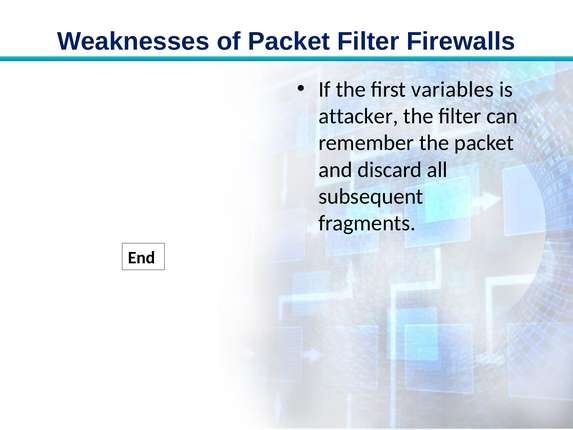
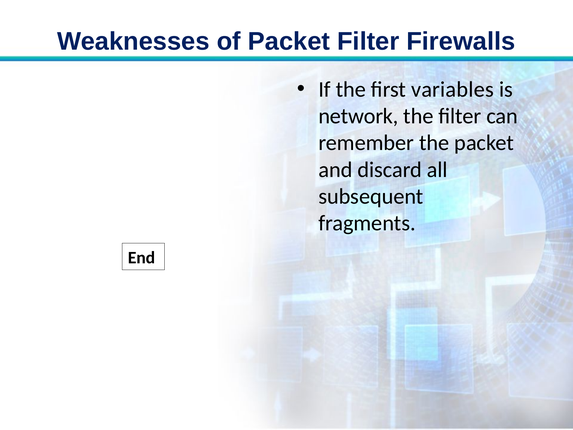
attacker: attacker -> network
